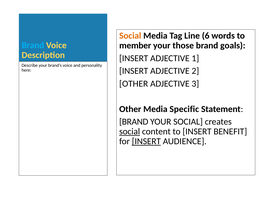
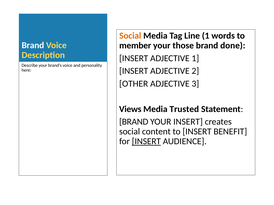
Line 6: 6 -> 1
Brand at (33, 45) colour: light blue -> white
goals: goals -> done
Other at (130, 109): Other -> Views
Specific: Specific -> Trusted
YOUR SOCIAL: SOCIAL -> INSERT
social at (130, 132) underline: present -> none
